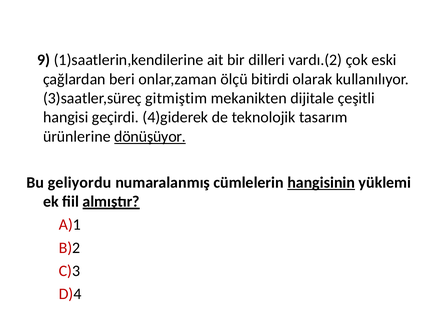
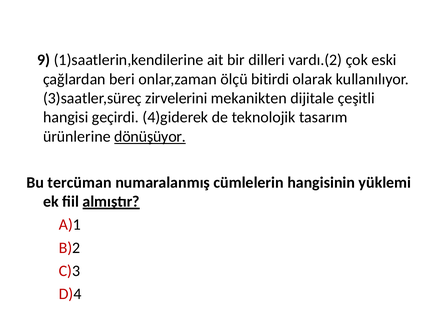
gitmiştim: gitmiştim -> zirvelerini
geliyordu: geliyordu -> tercüman
hangisinin underline: present -> none
